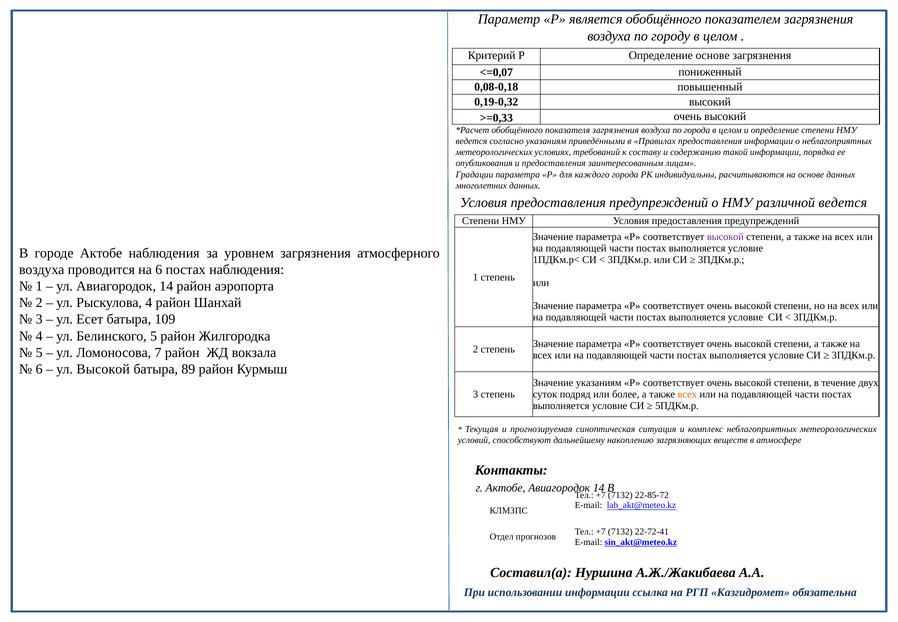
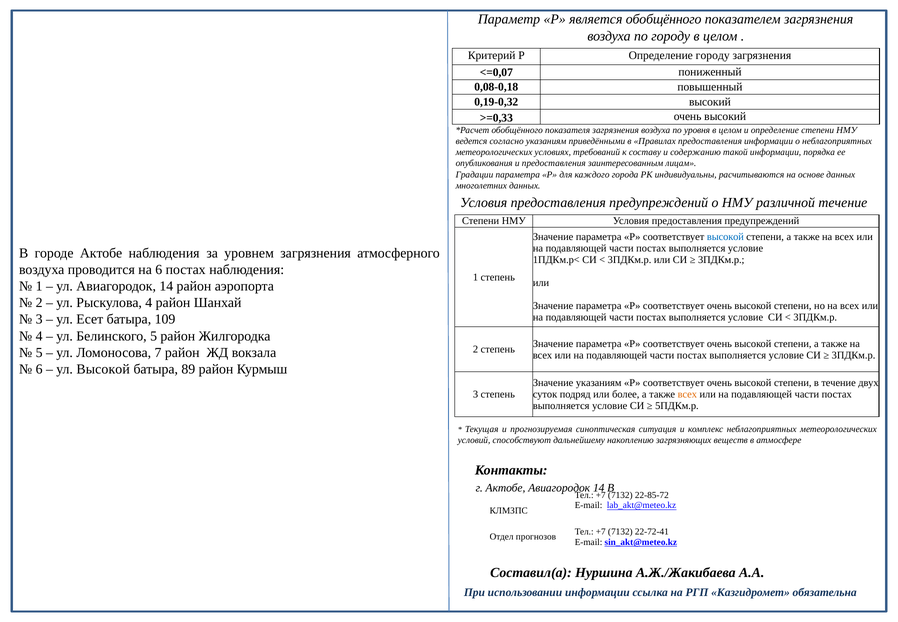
Определение основе: основе -> городу
по города: города -> уровня
различной ведется: ведется -> течение
высокой at (725, 237) colour: purple -> blue
